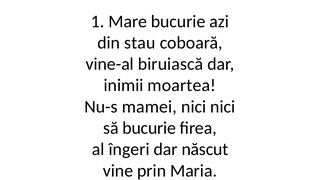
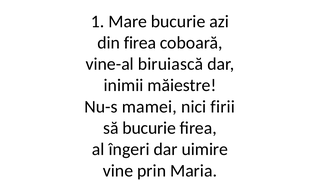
din stau: stau -> firea
moartea: moartea -> măiestre
nici nici: nici -> firii
născut: născut -> uimire
